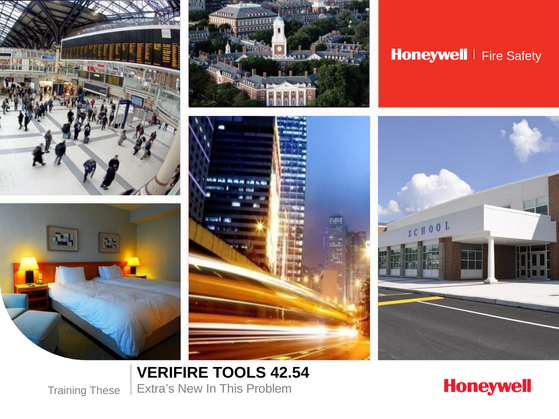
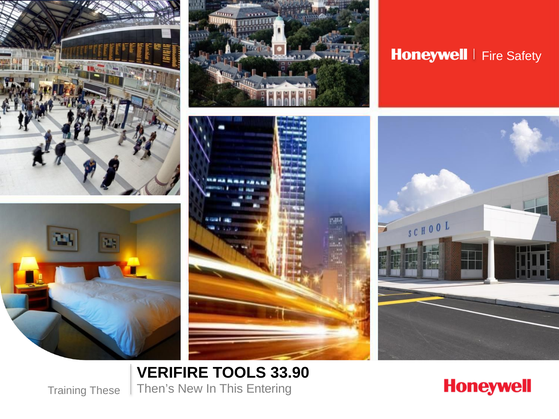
42.54: 42.54 -> 33.90
Extra’s: Extra’s -> Then’s
Problem: Problem -> Entering
